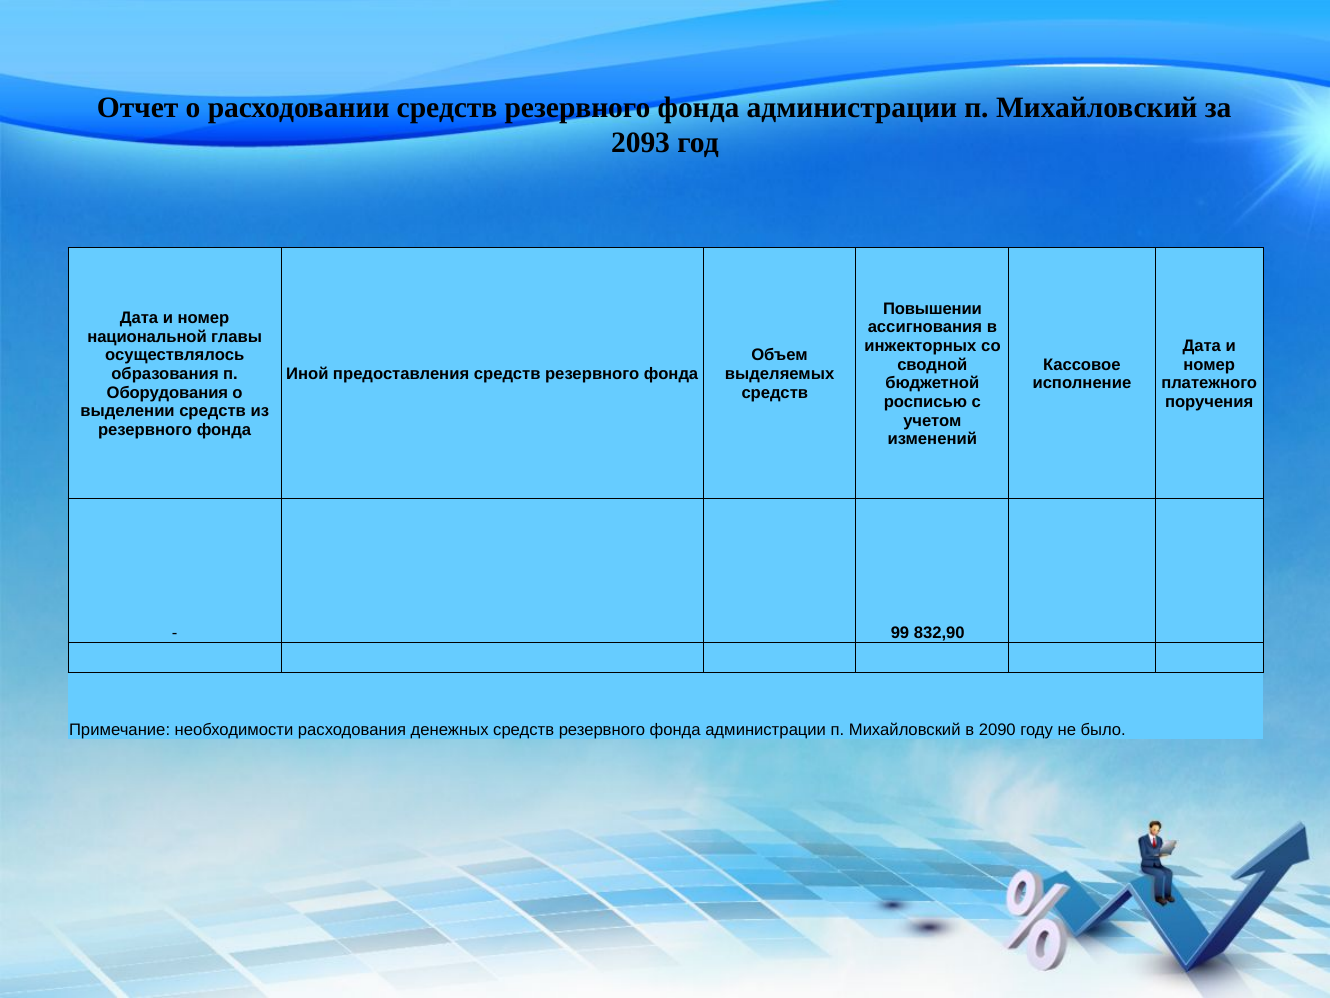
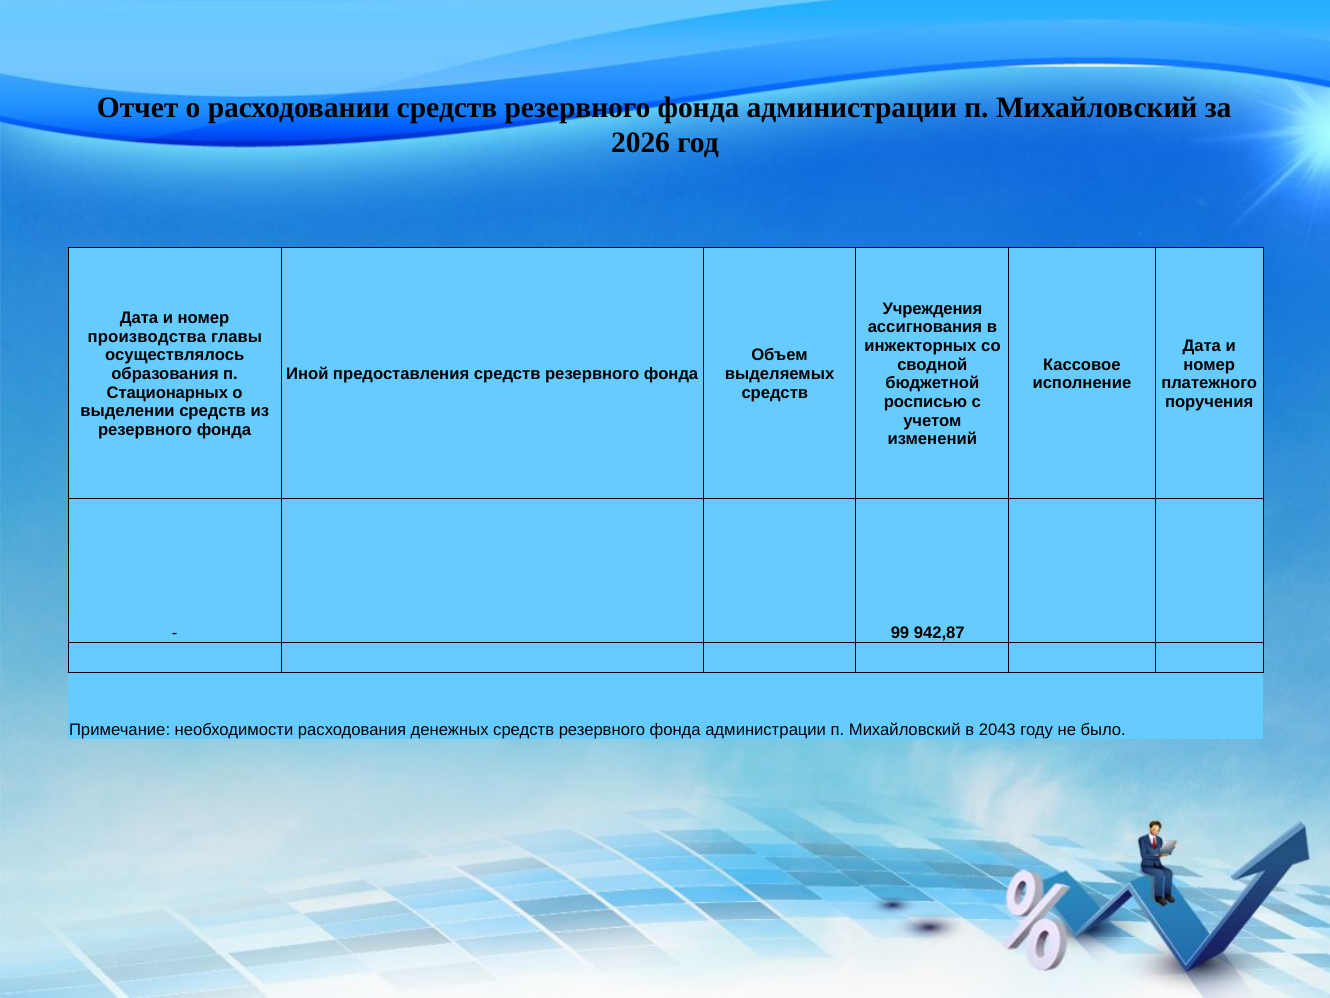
2093: 2093 -> 2026
Повышении: Повышении -> Учреждения
национальной: национальной -> производства
Оборудования: Оборудования -> Стационарных
832,90: 832,90 -> 942,87
2090: 2090 -> 2043
